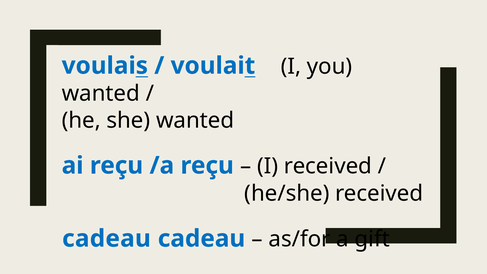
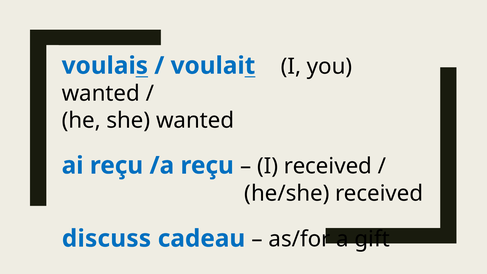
cadeau at (106, 239): cadeau -> discuss
